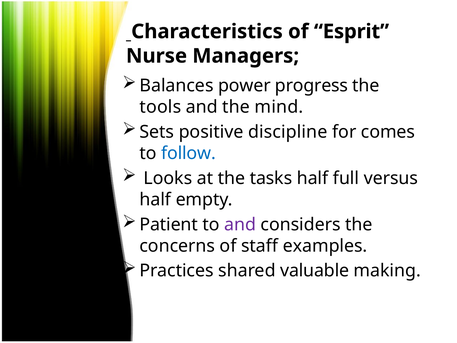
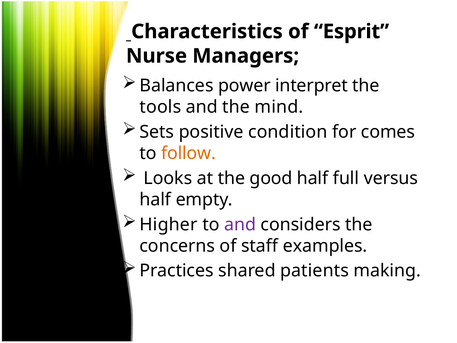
progress: progress -> interpret
discipline: discipline -> condition
follow colour: blue -> orange
tasks: tasks -> good
Patient: Patient -> Higher
valuable: valuable -> patients
